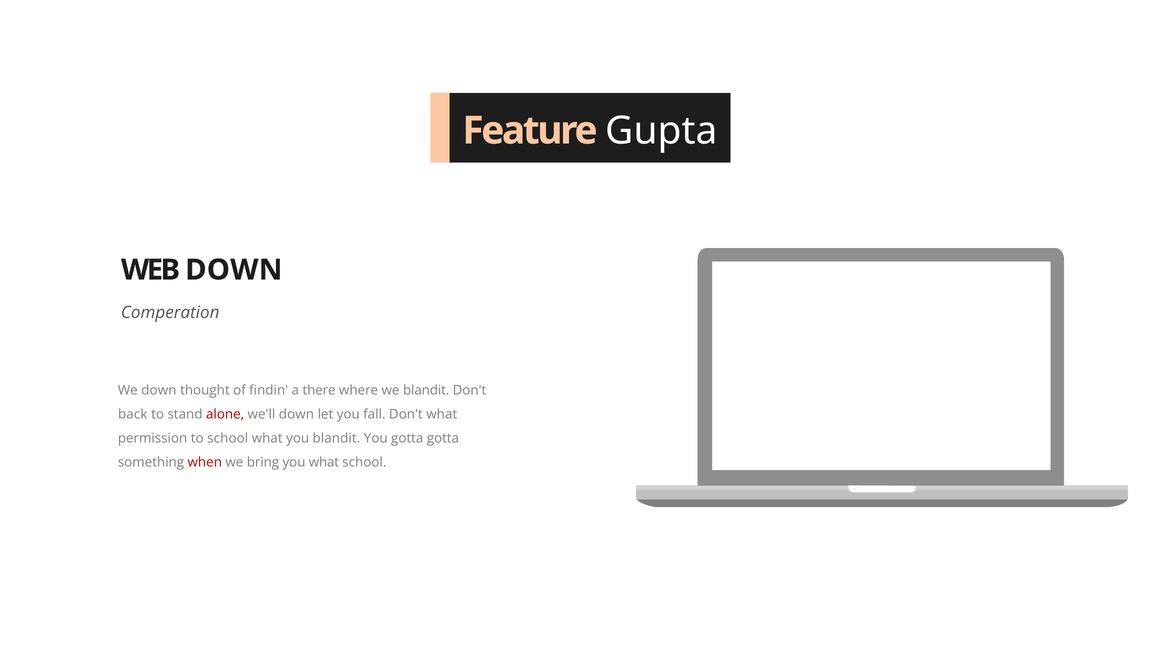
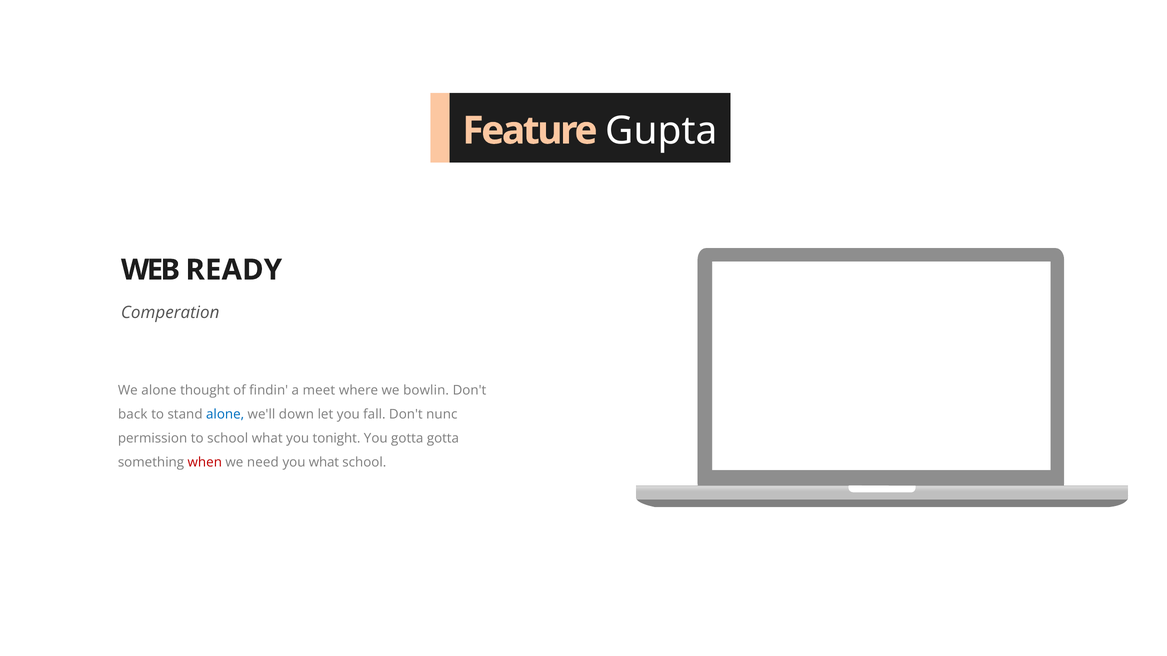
WEB DOWN: DOWN -> READY
We down: down -> alone
there: there -> meet
we blandit: blandit -> bowlin
alone at (225, 414) colour: red -> blue
Don't what: what -> nunc
you blandit: blandit -> tonight
bring: bring -> need
